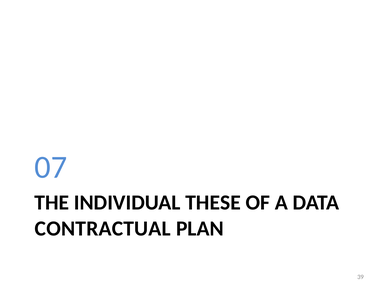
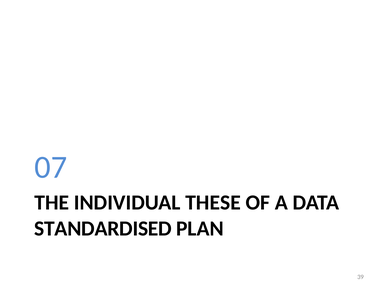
CONTRACTUAL: CONTRACTUAL -> STANDARDISED
